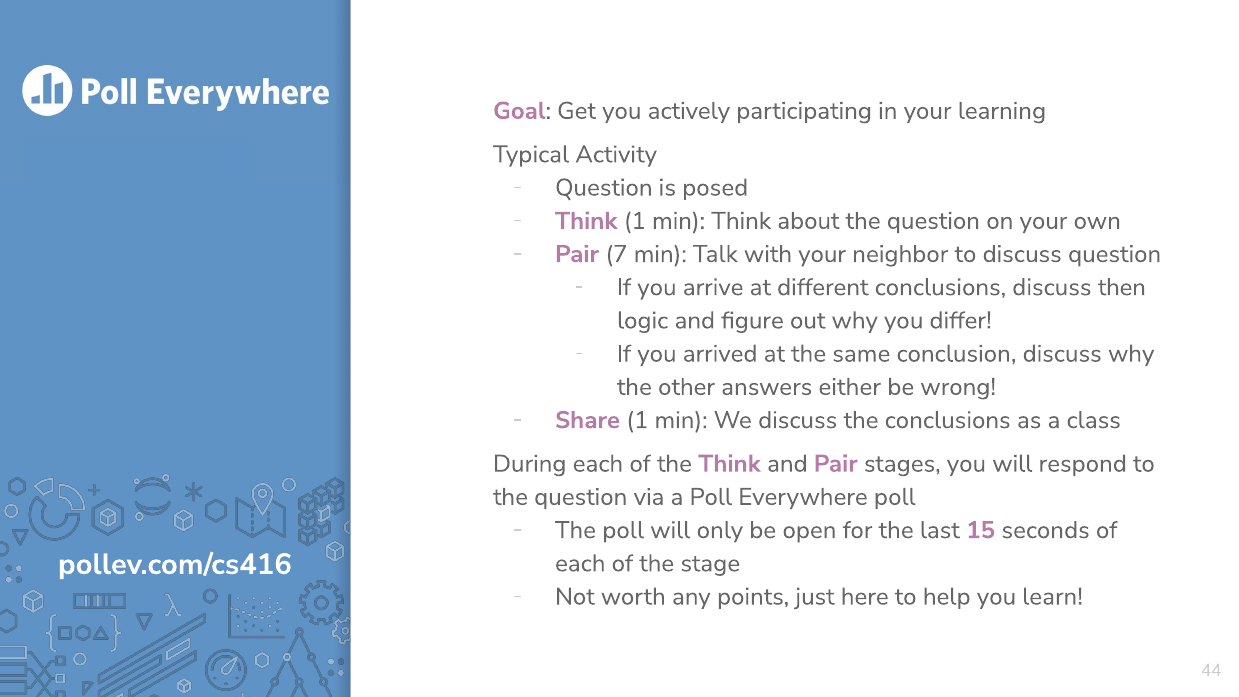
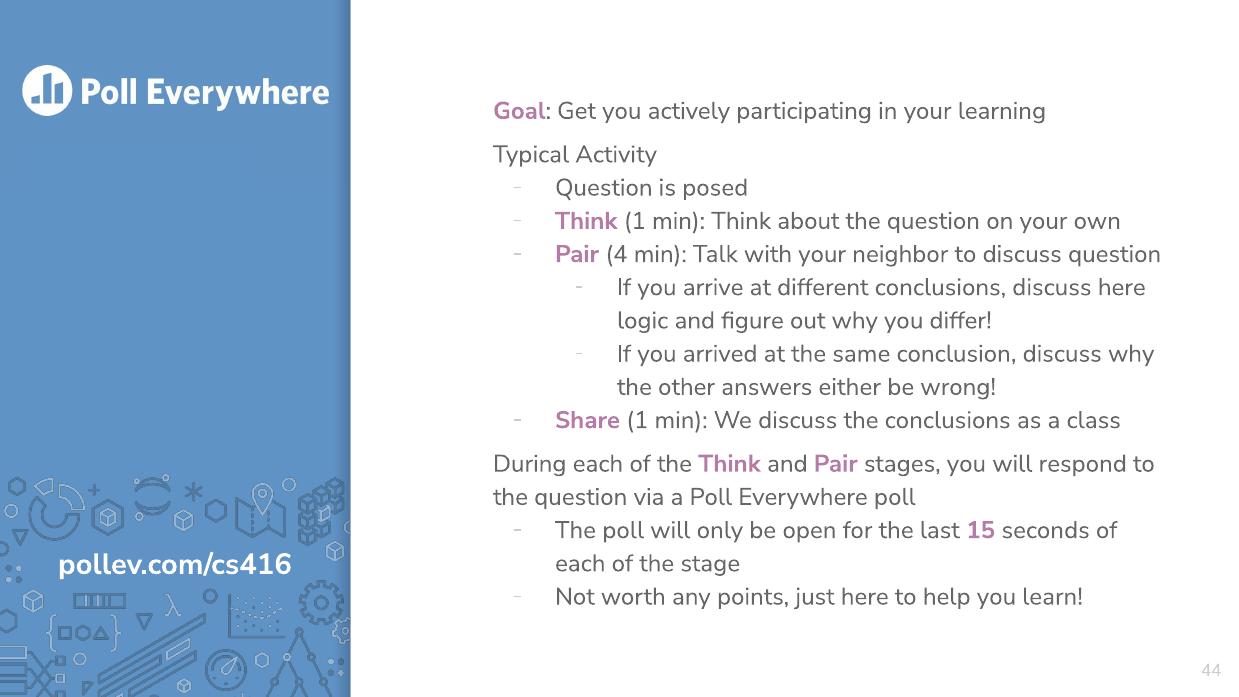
7: 7 -> 4
discuss then: then -> here
